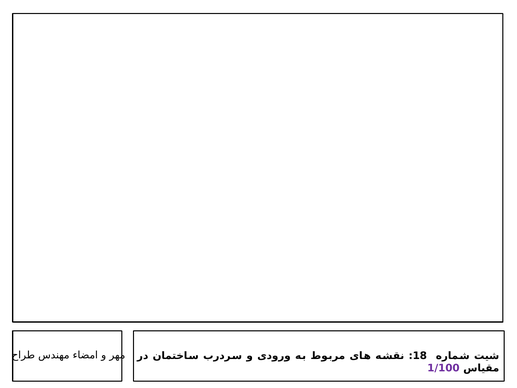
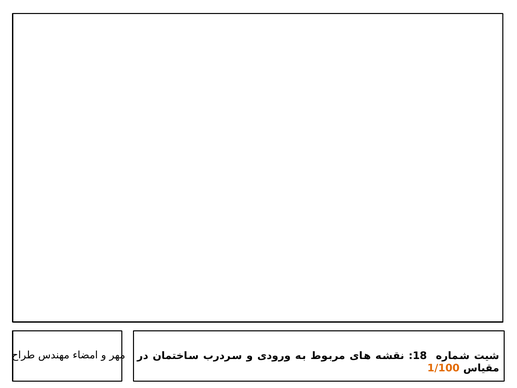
1/100 colour: purple -> orange
